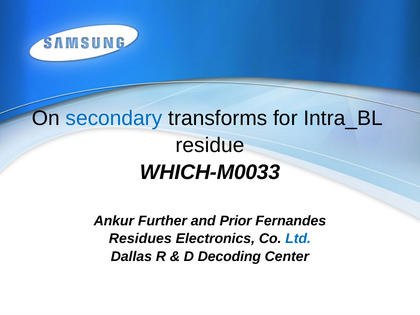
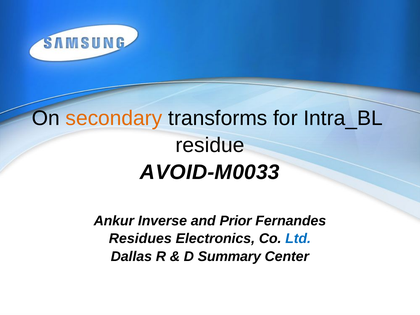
secondary colour: blue -> orange
WHICH-M0033: WHICH-M0033 -> AVOID-M0033
Further: Further -> Inverse
Decoding: Decoding -> Summary
